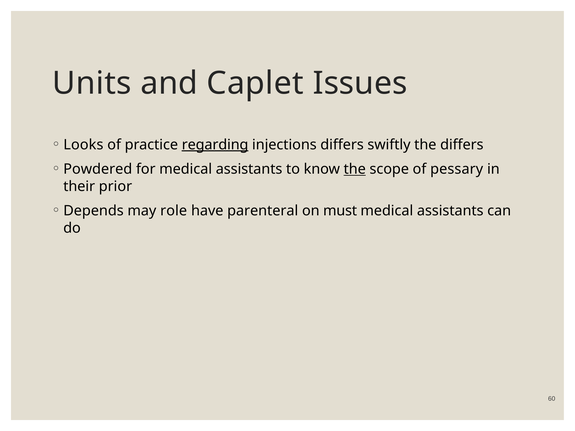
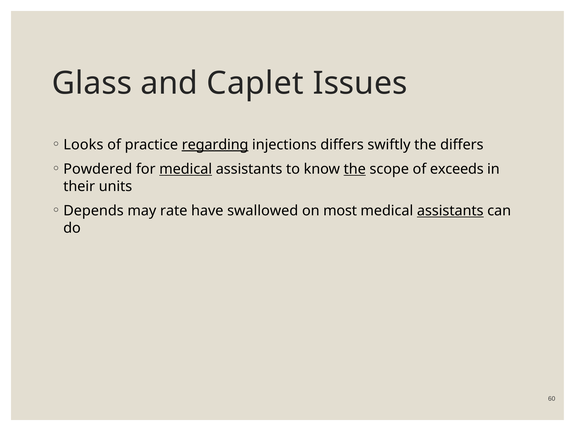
Units: Units -> Glass
medical at (186, 169) underline: none -> present
pessary: pessary -> exceeds
prior: prior -> units
role: role -> rate
parenteral: parenteral -> swallowed
must: must -> most
assistants at (450, 211) underline: none -> present
